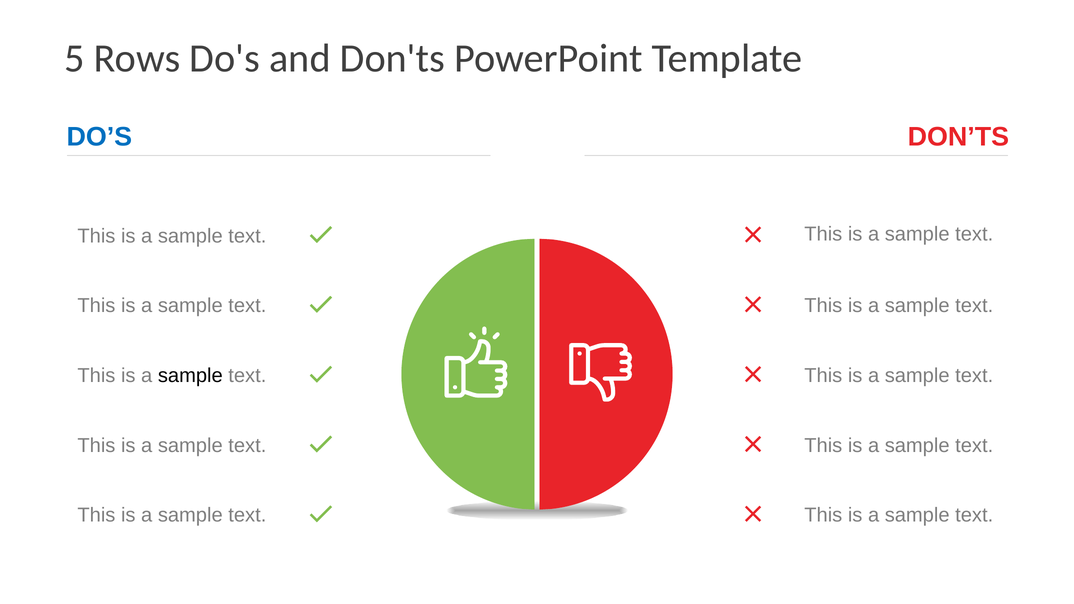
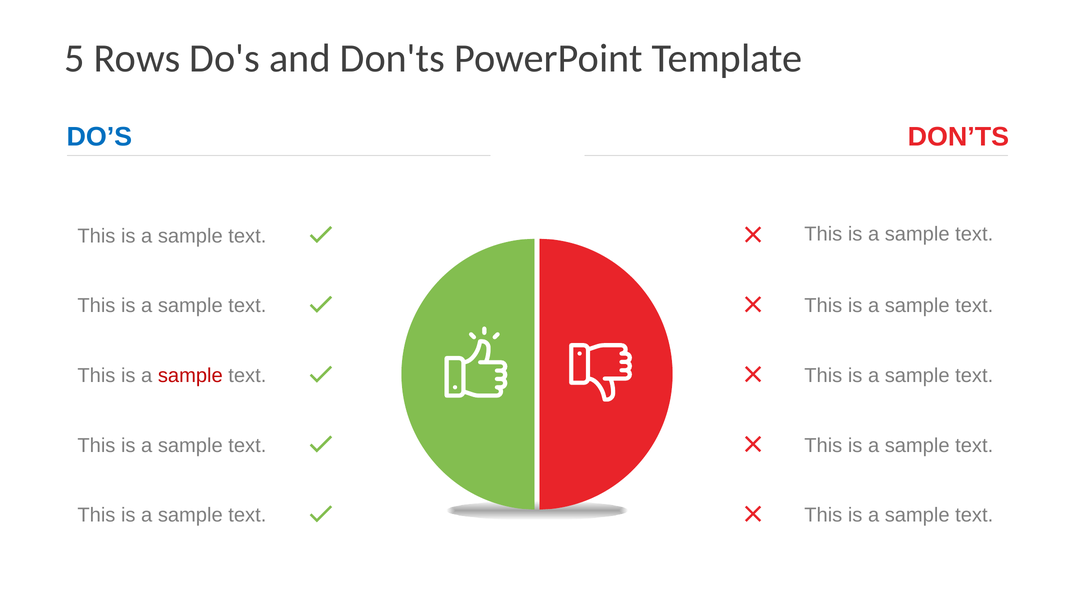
sample at (190, 376) colour: black -> red
